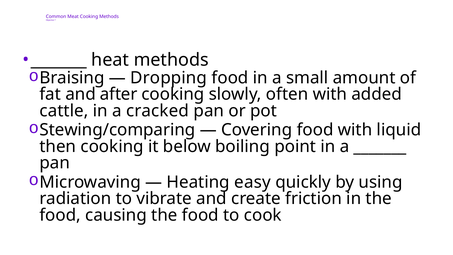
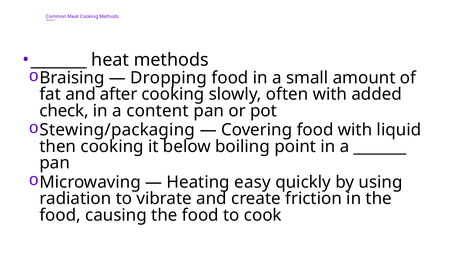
cattle: cattle -> check
cracked: cracked -> content
Stewing/comparing: Stewing/comparing -> Stewing/packaging
